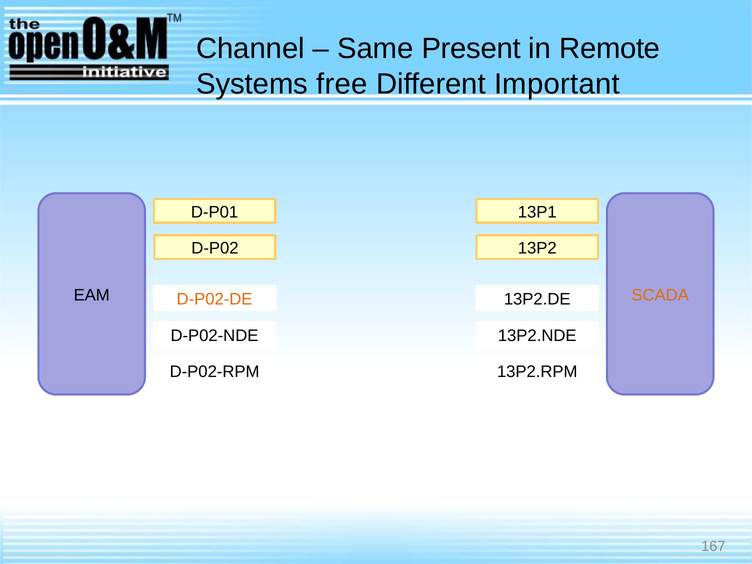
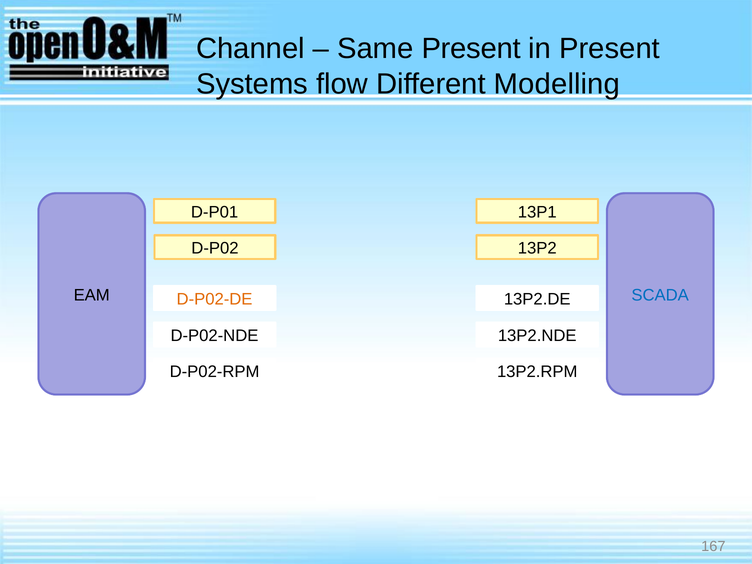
in Remote: Remote -> Present
free: free -> flow
Important: Important -> Modelling
SCADA colour: orange -> blue
